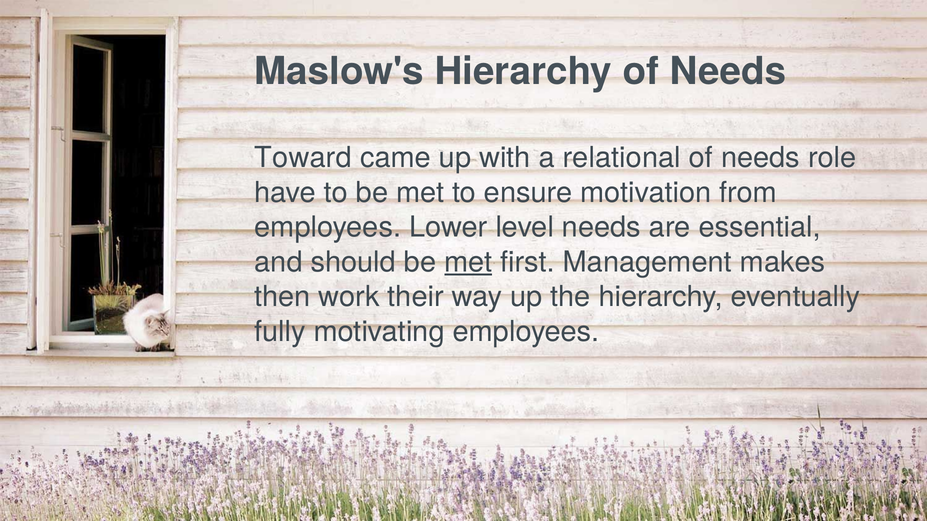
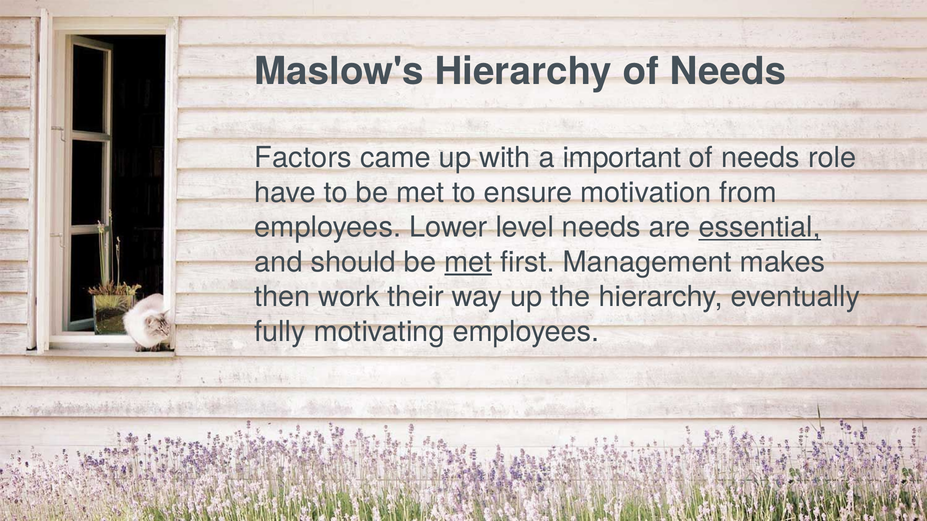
Toward: Toward -> Factors
relational: relational -> important
essential underline: none -> present
